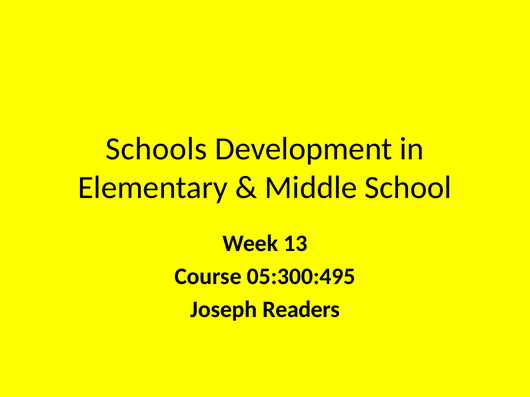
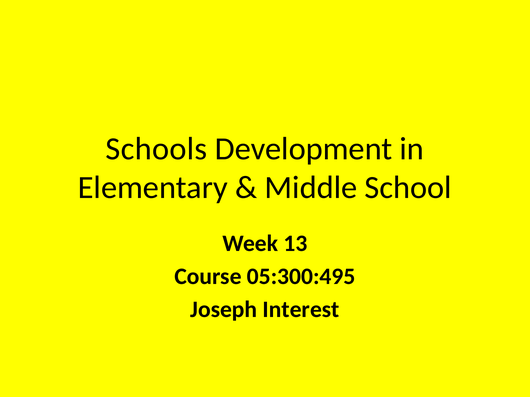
Readers: Readers -> Interest
